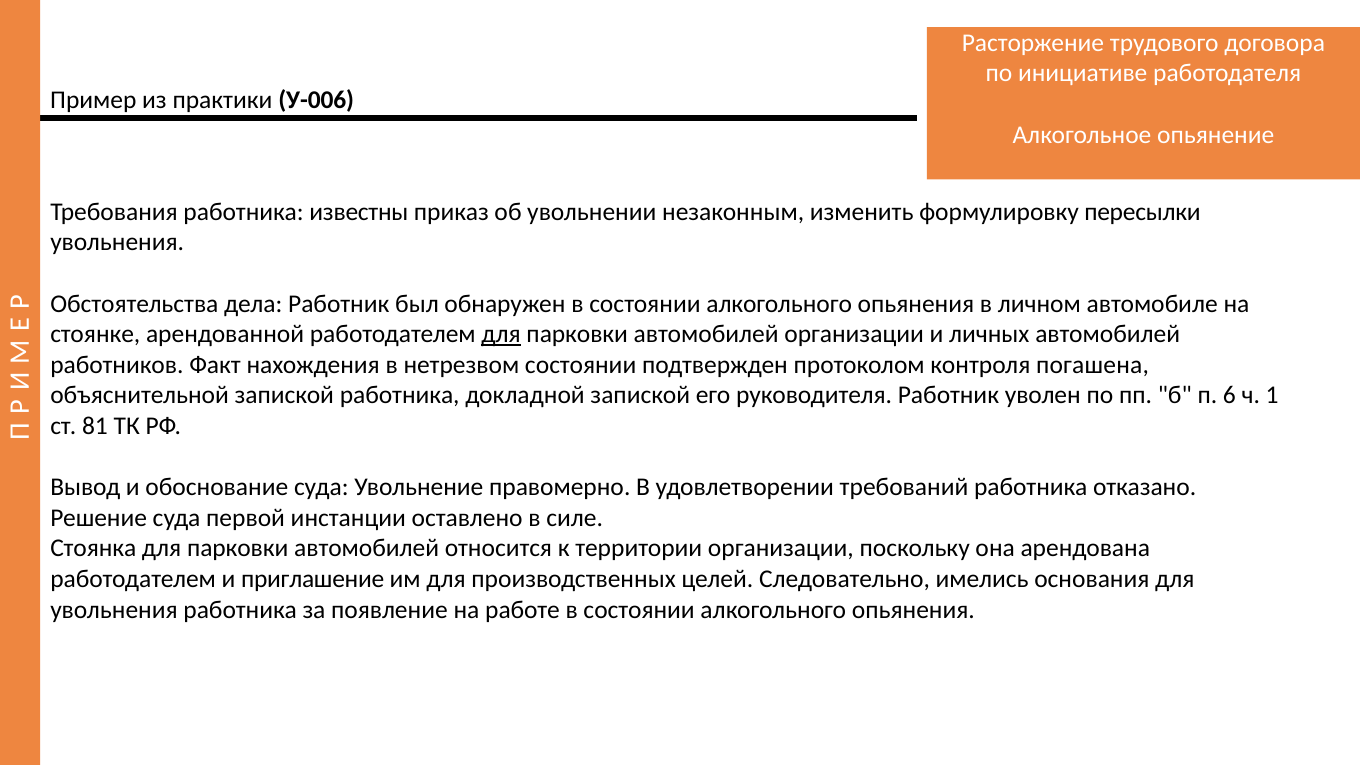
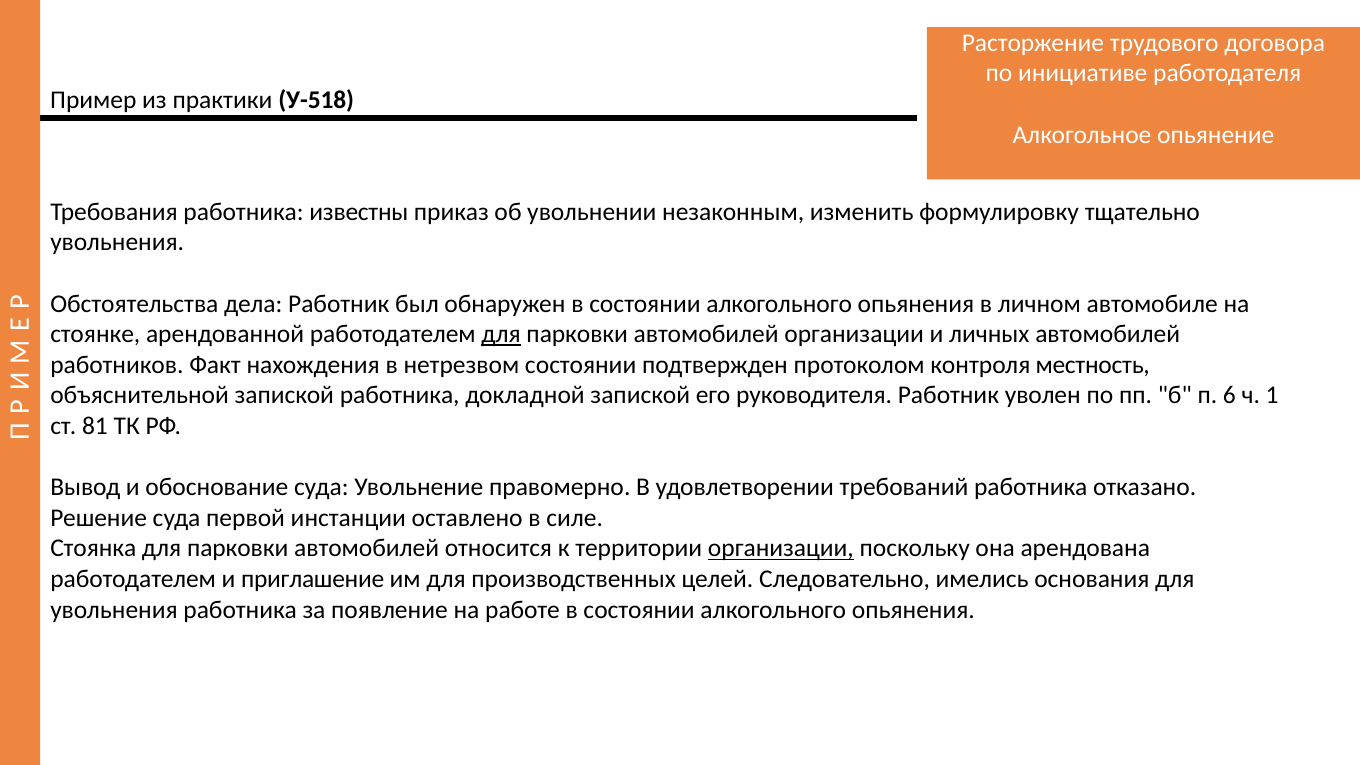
У-006: У-006 -> У-518
пересылки: пересылки -> тщательно
погашена: погашена -> местность
организации at (781, 548) underline: none -> present
